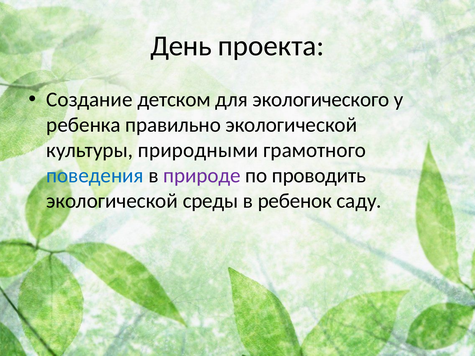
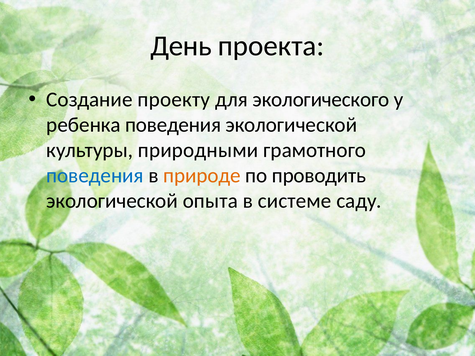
детском: детском -> проекту
ребенка правильно: правильно -> поведения
природе colour: purple -> orange
среды: среды -> опыта
ребенок: ребенок -> системе
